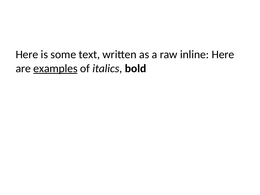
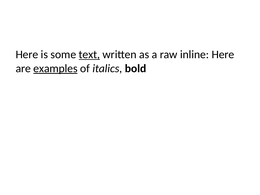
text underline: none -> present
